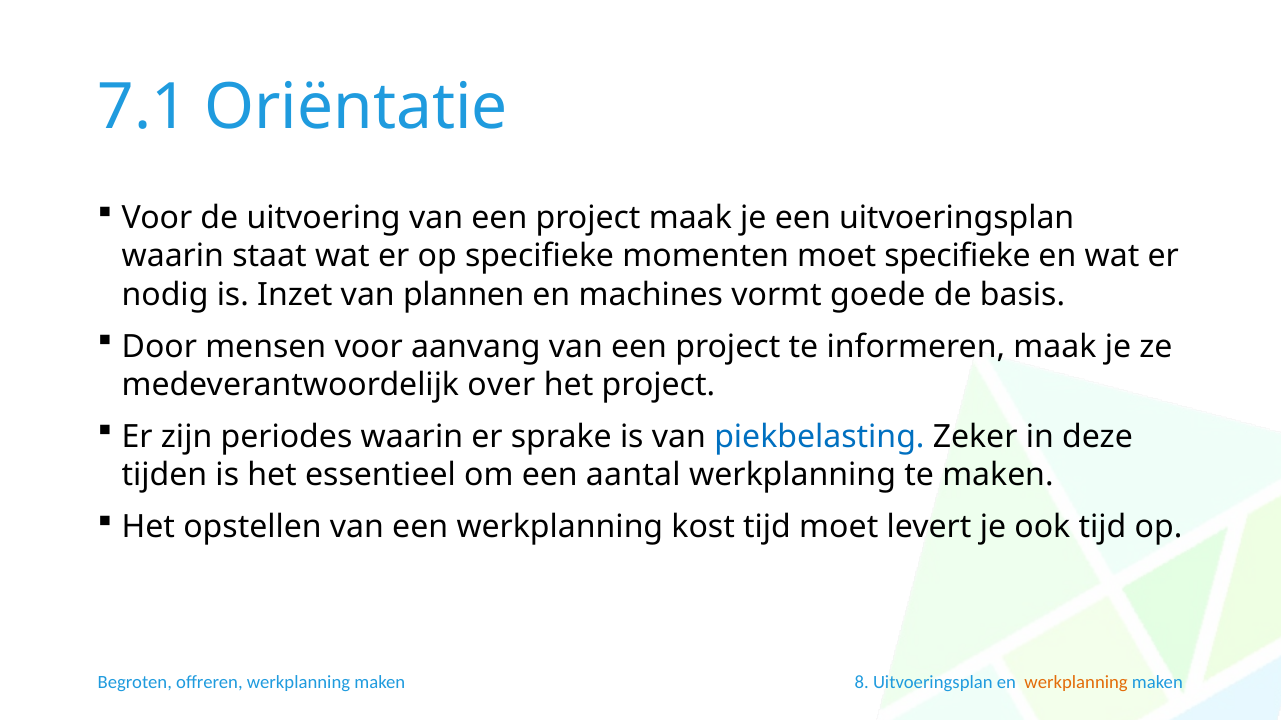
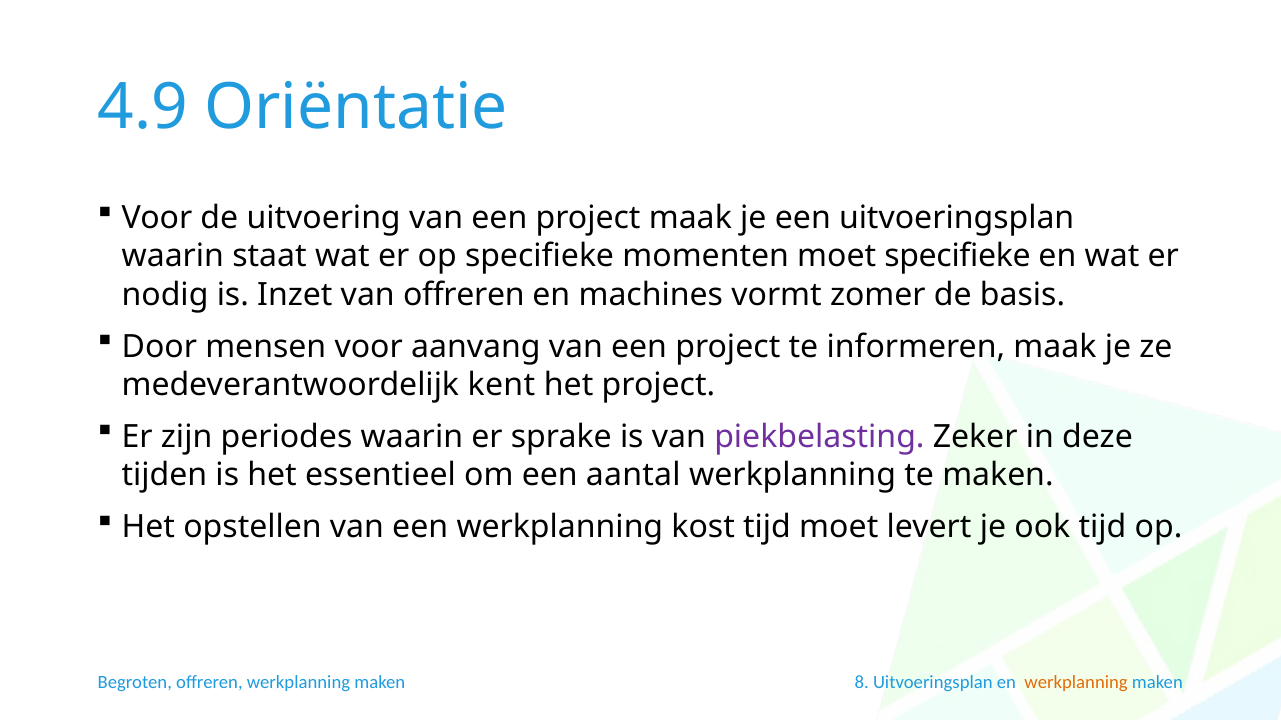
7.1: 7.1 -> 4.9
van plannen: plannen -> offreren
goede: goede -> zomer
over: over -> kent
piekbelasting colour: blue -> purple
